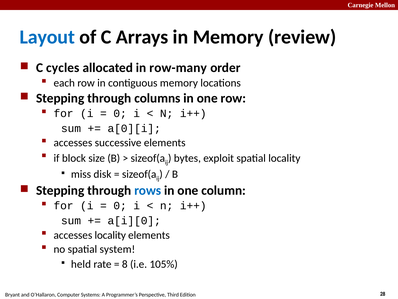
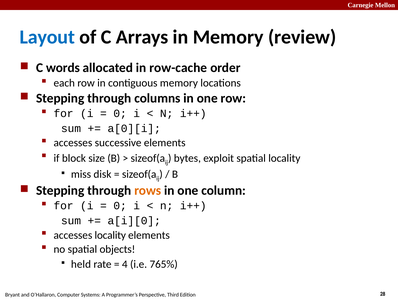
cycles: cycles -> words
row-many: row-many -> row-cache
rows colour: blue -> orange
system: system -> objects
8: 8 -> 4
105%: 105% -> 765%
